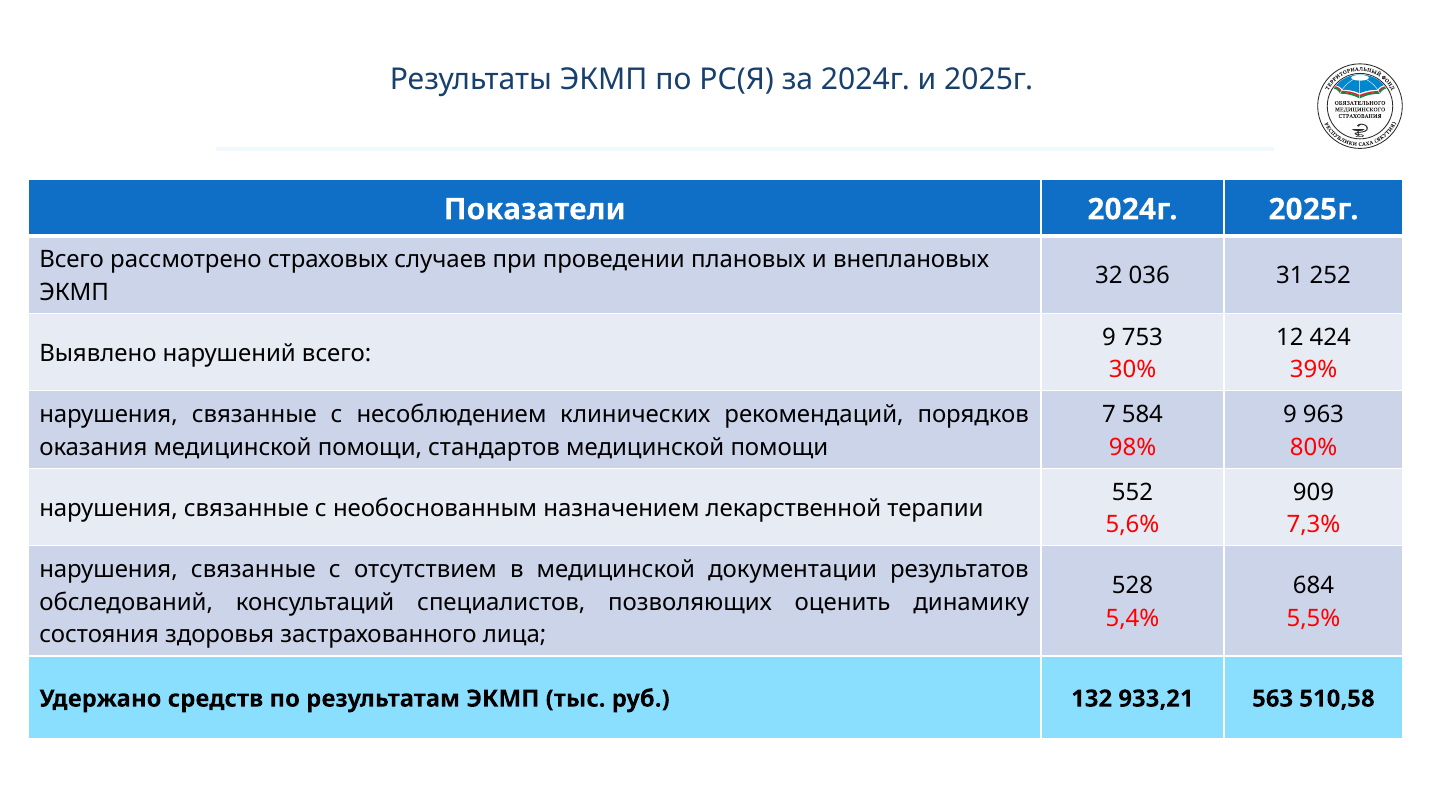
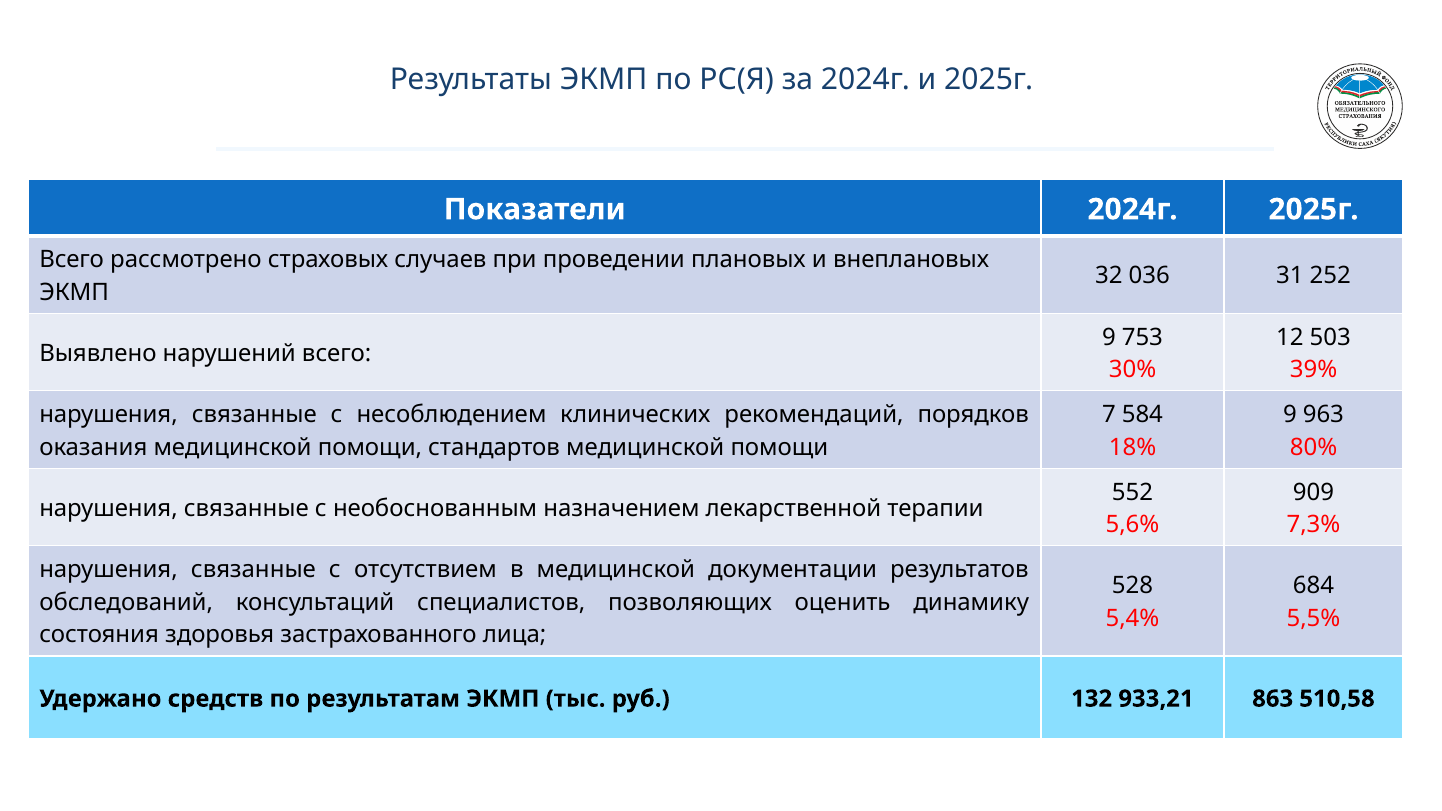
424: 424 -> 503
98%: 98% -> 18%
563: 563 -> 863
